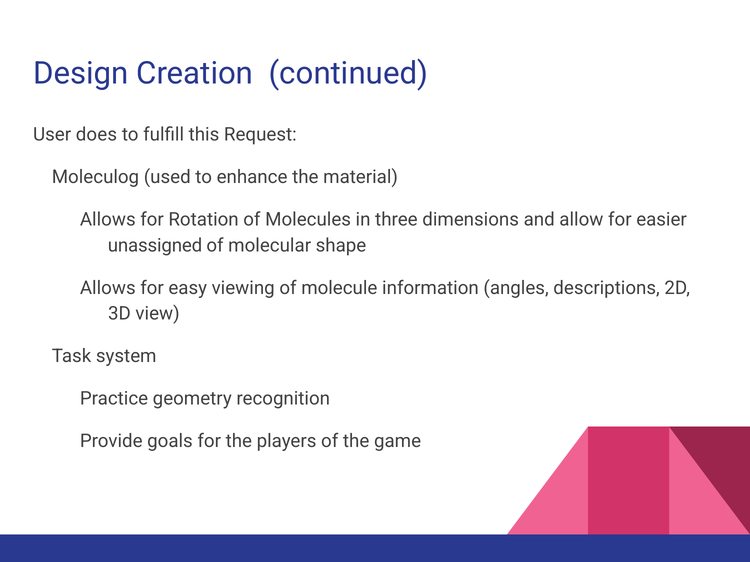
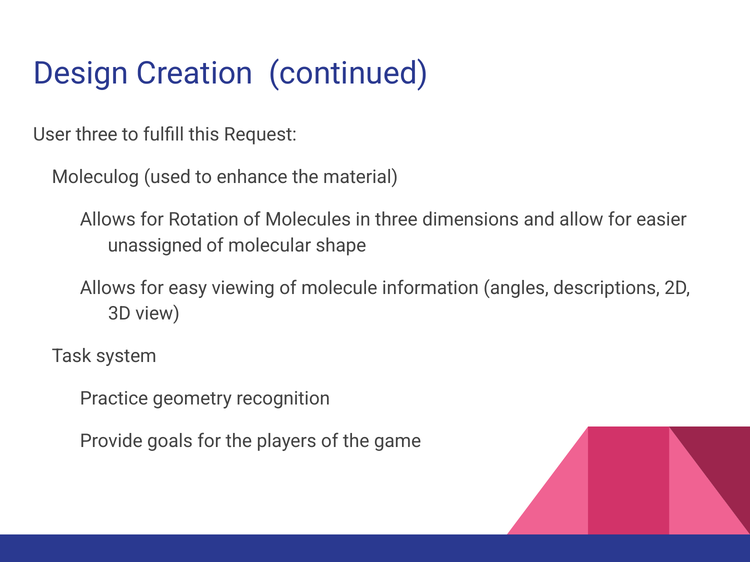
User does: does -> three
